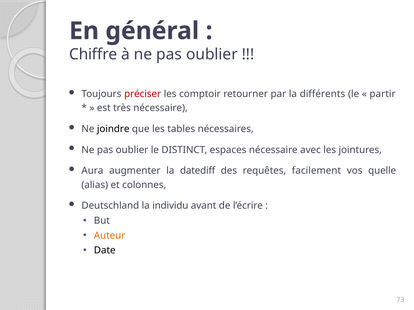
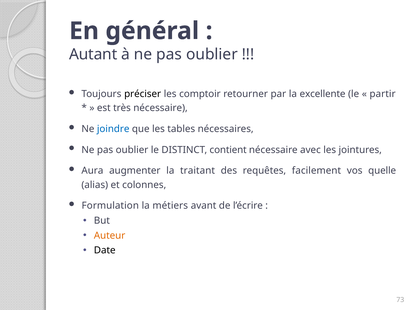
Chiffre: Chiffre -> Autant
préciser colour: red -> black
différents: différents -> excellente
joindre colour: black -> blue
espaces: espaces -> contient
datediff: datediff -> traitant
Deutschland: Deutschland -> Formulation
individu: individu -> métiers
